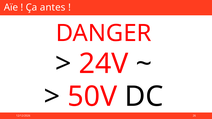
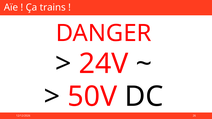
antes: antes -> trains
